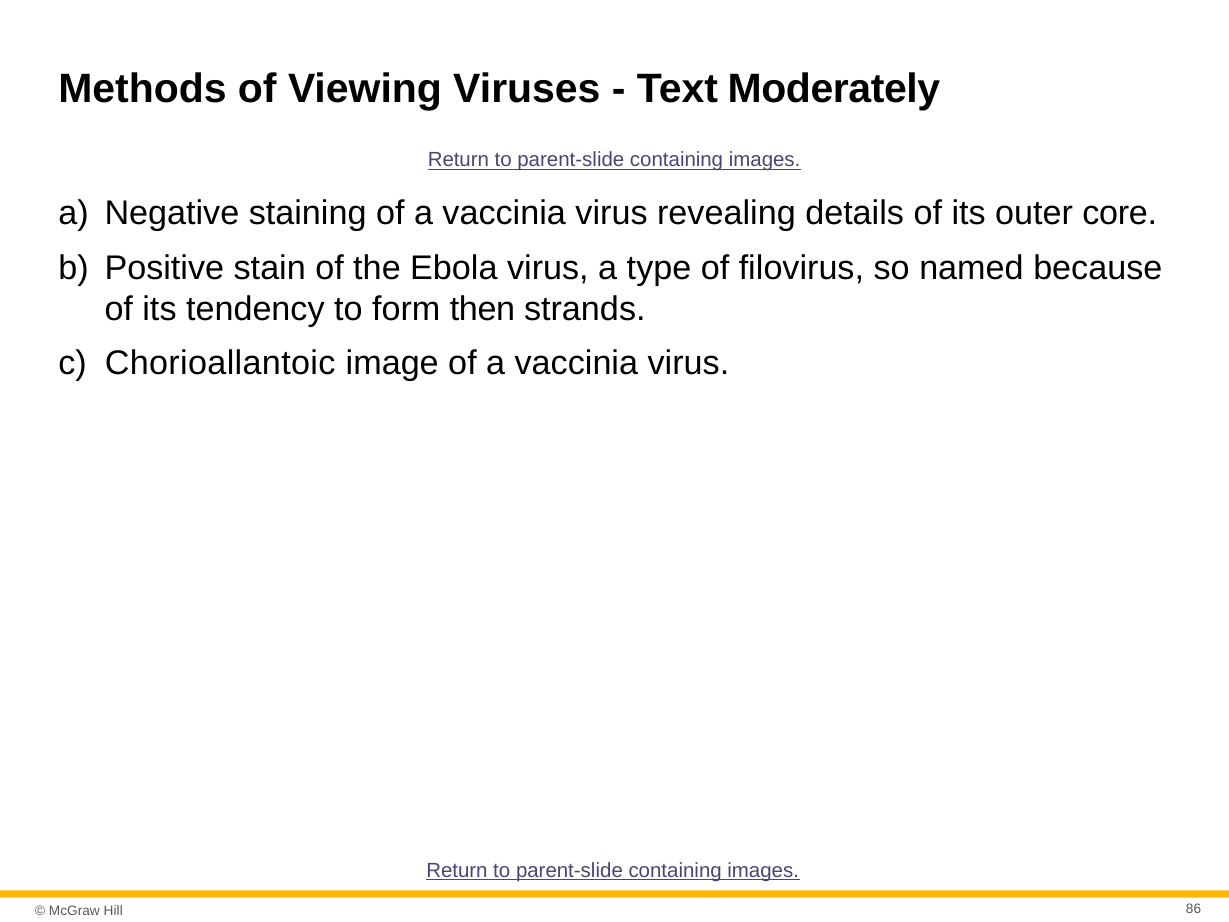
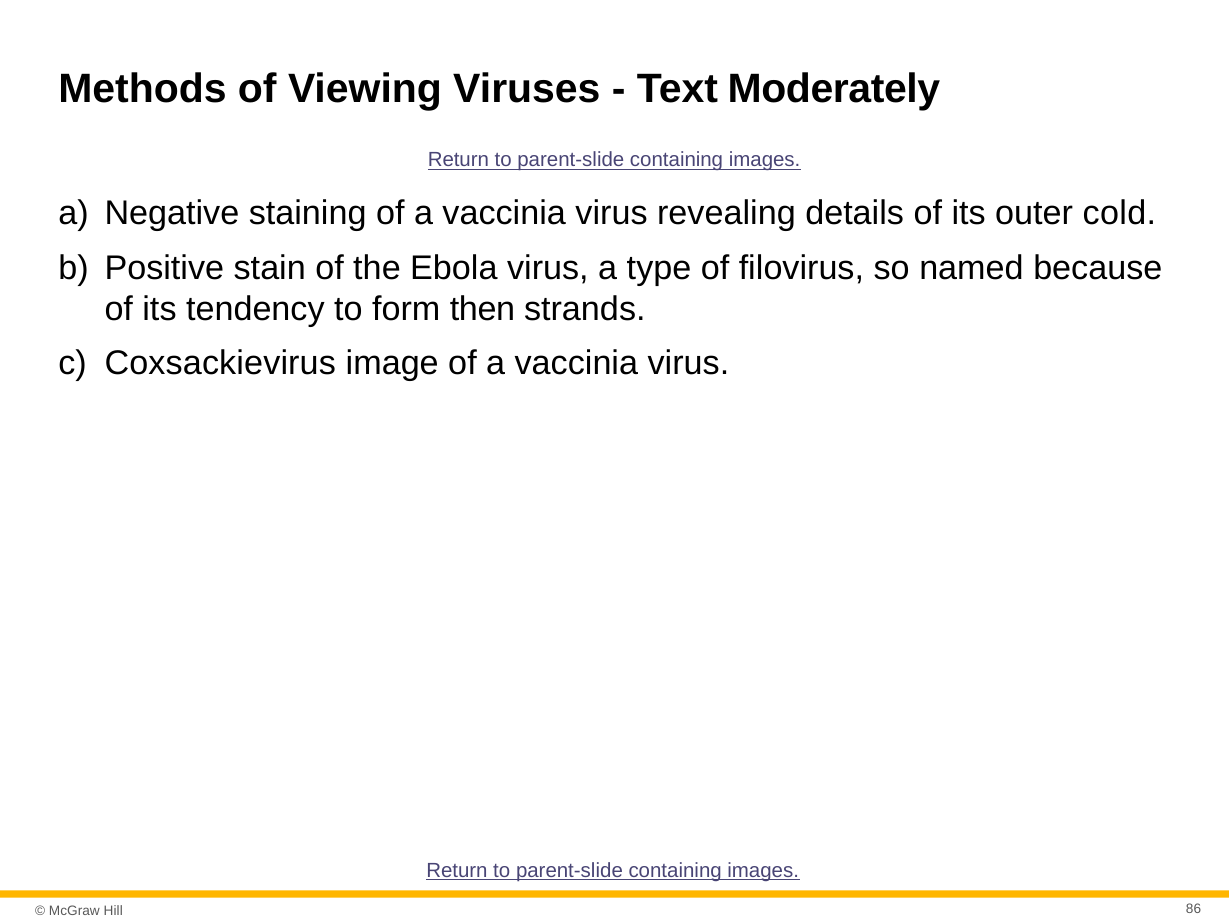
core: core -> cold
Chorioallantoic: Chorioallantoic -> Coxsackievirus
